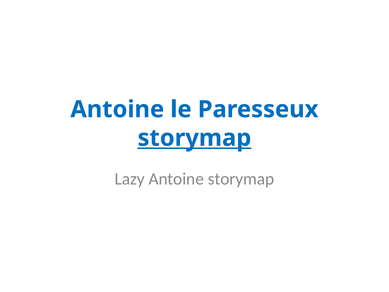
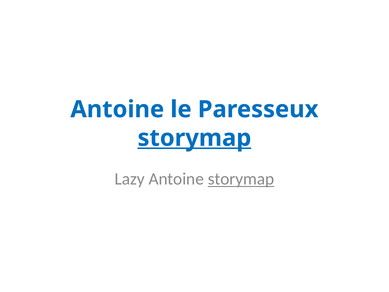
storymap at (241, 179) underline: none -> present
